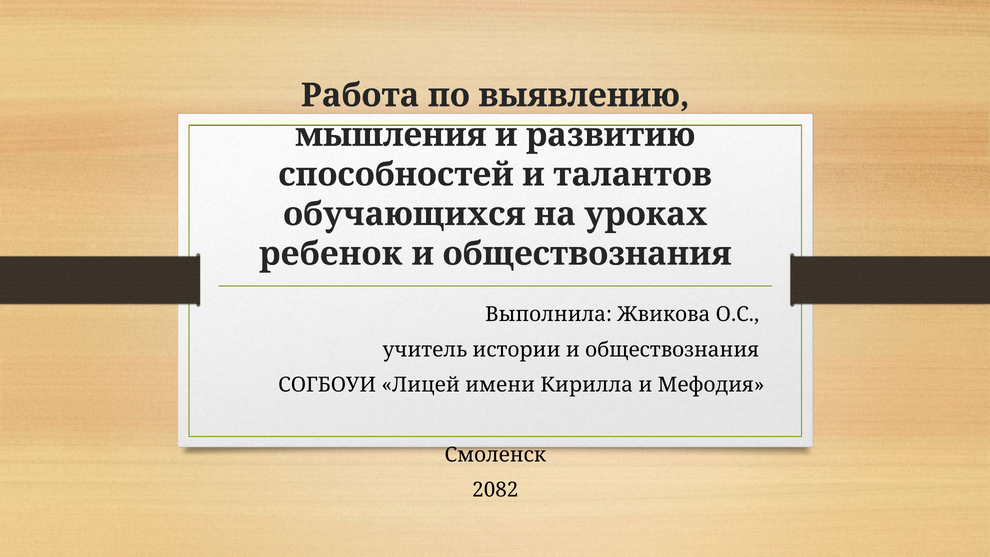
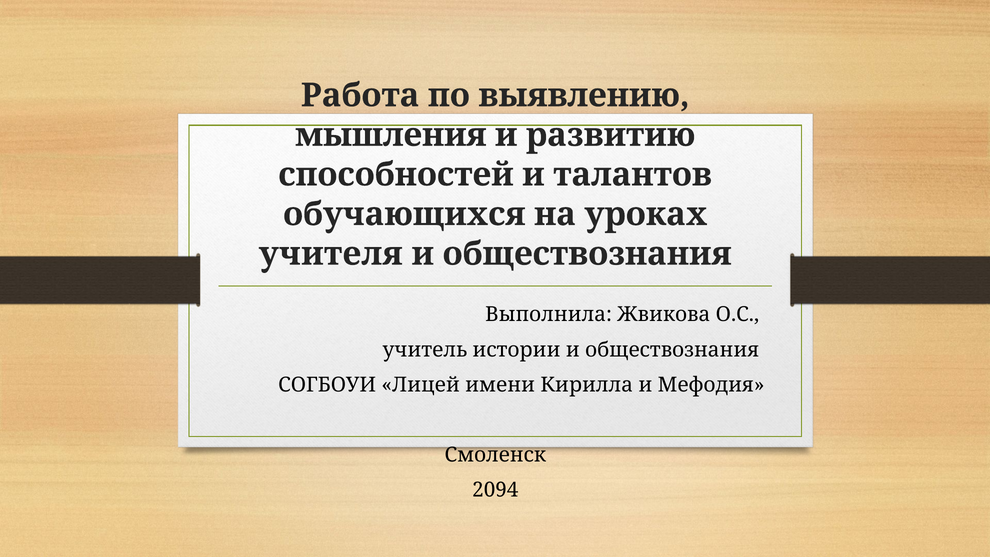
ребенок: ребенок -> учителя
2082: 2082 -> 2094
